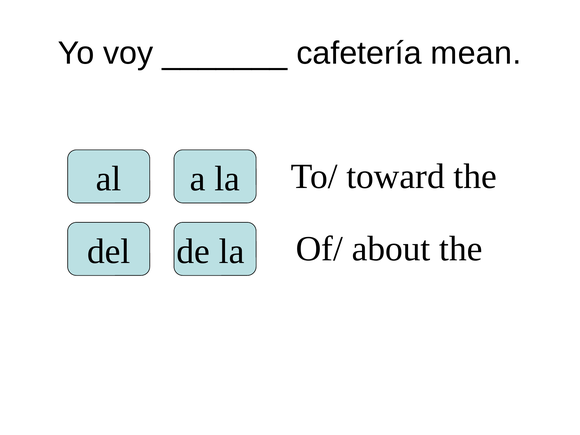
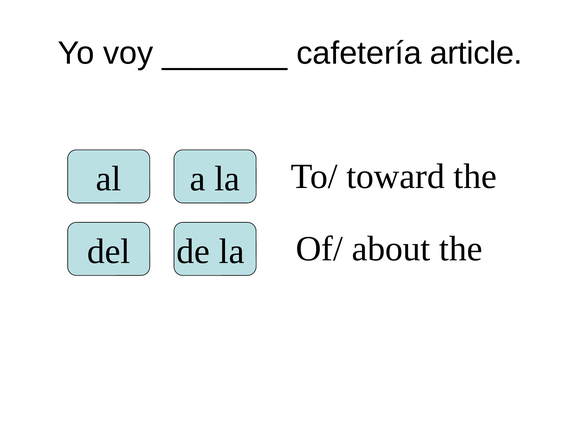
mean: mean -> article
